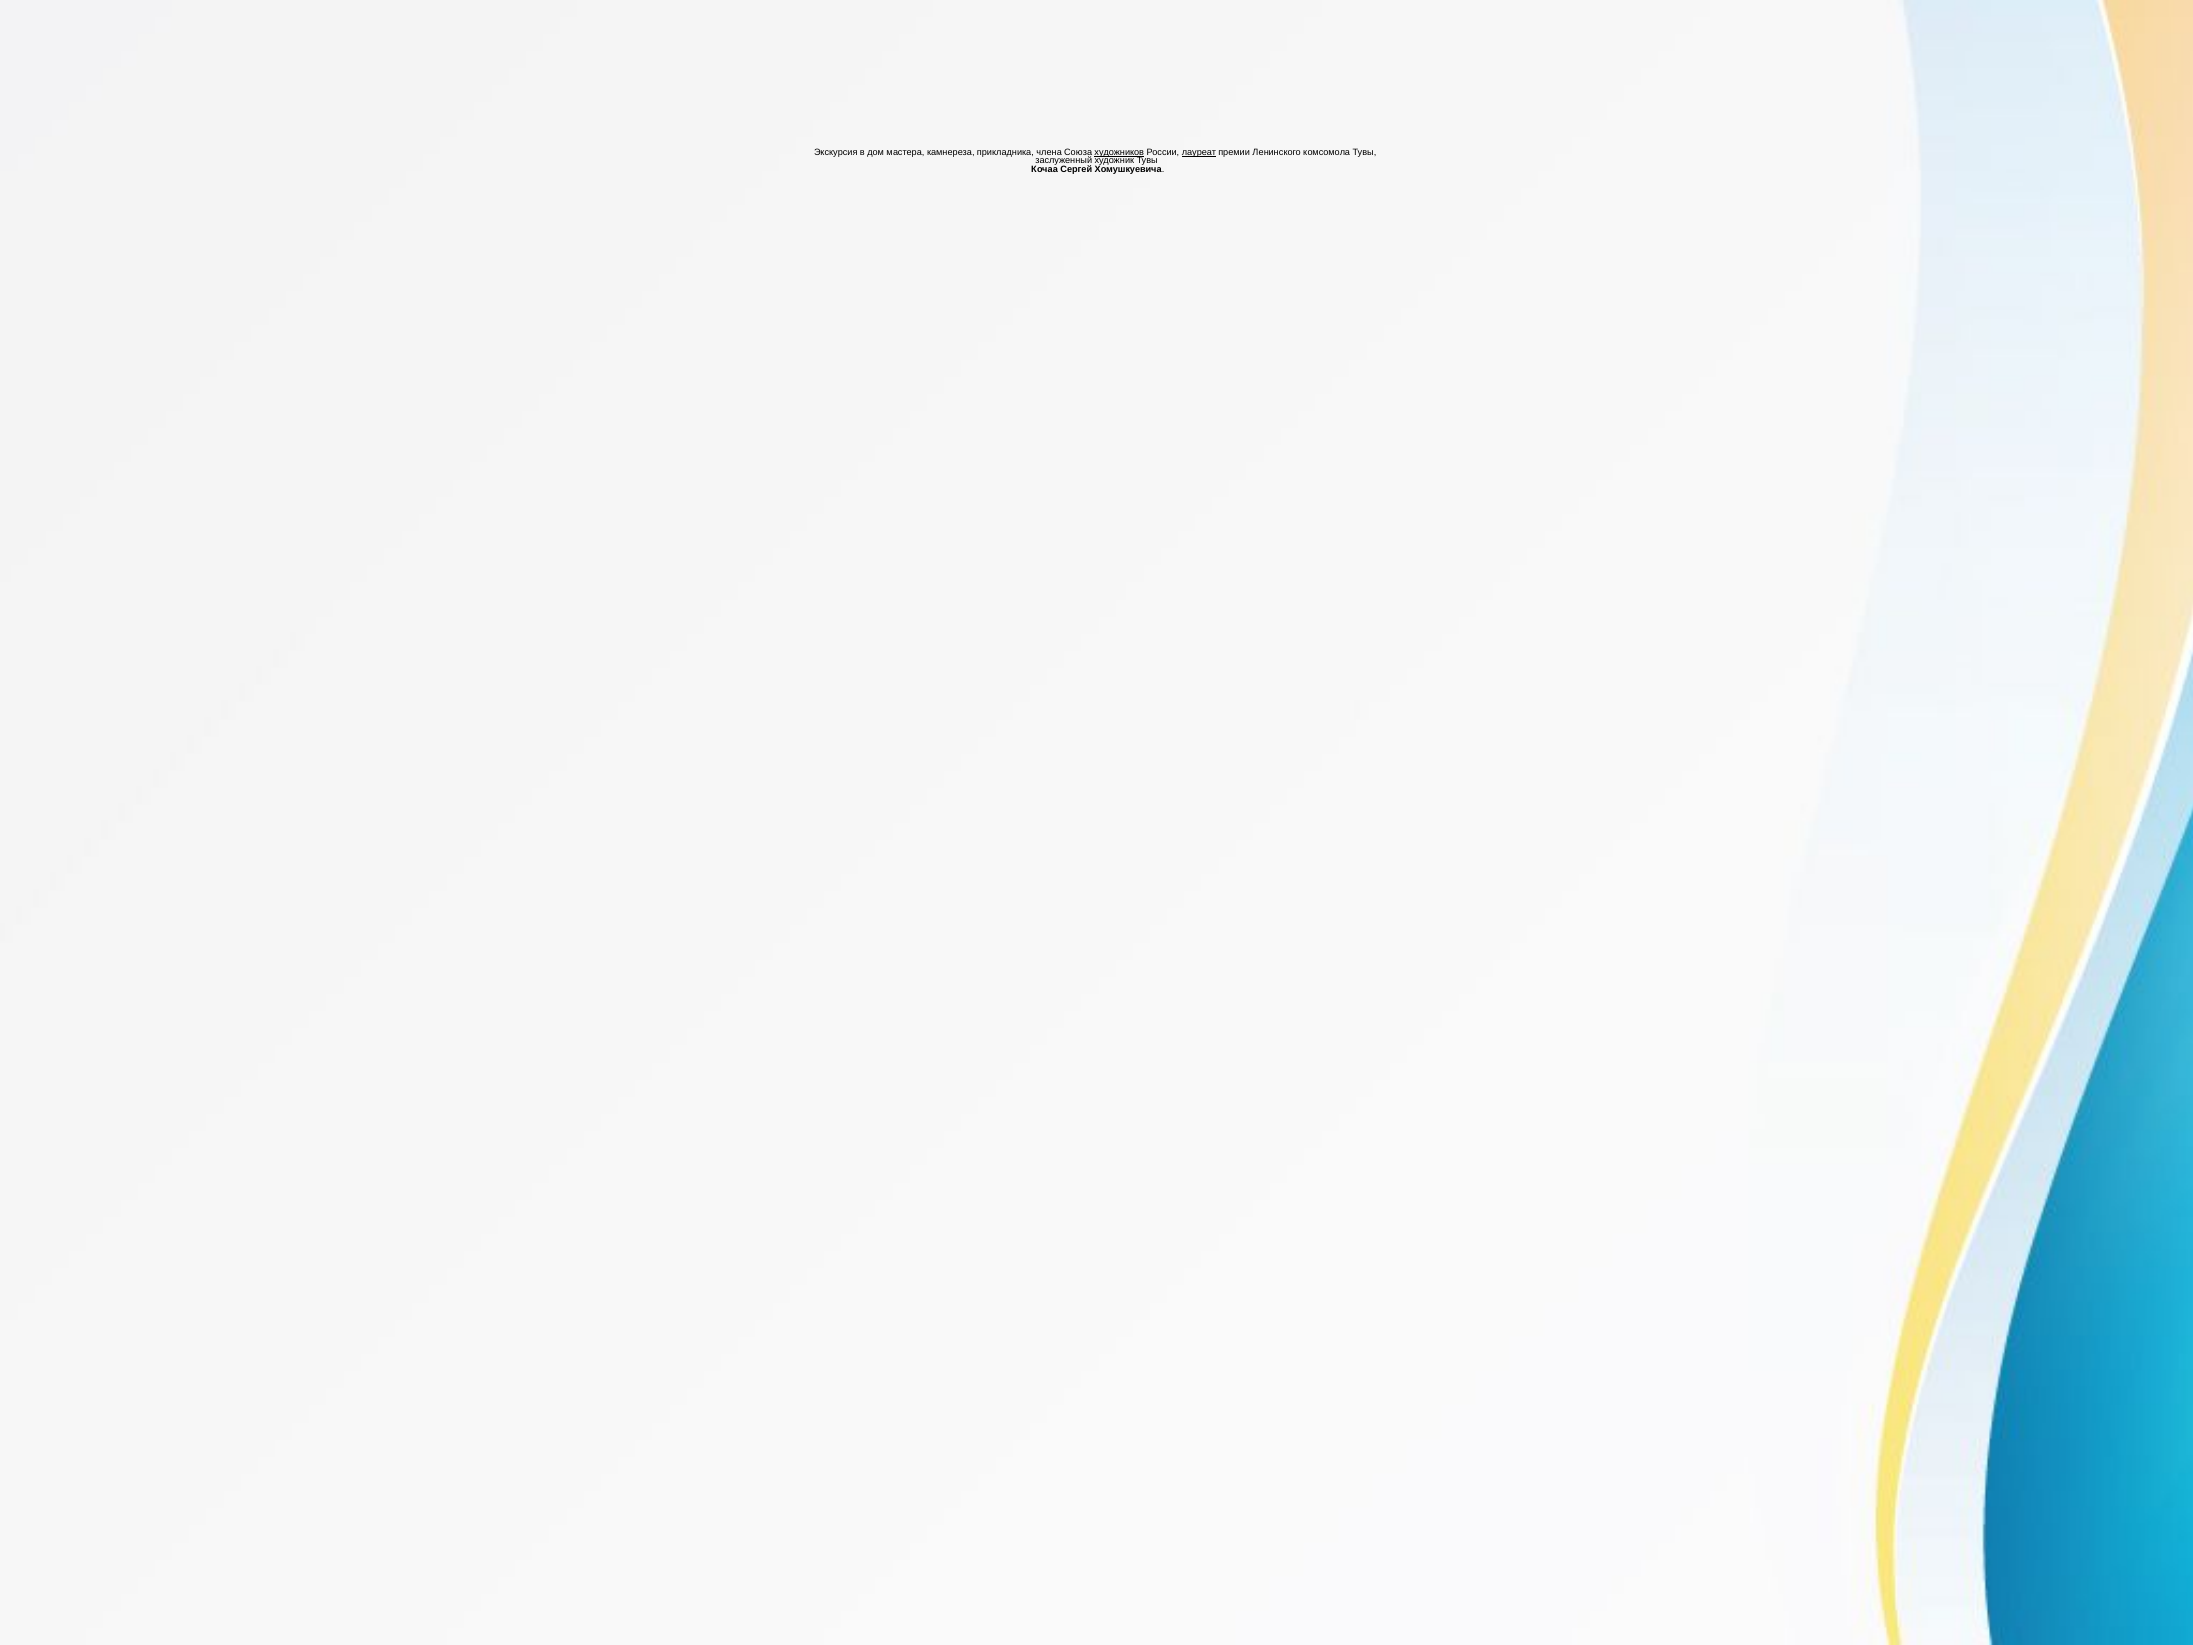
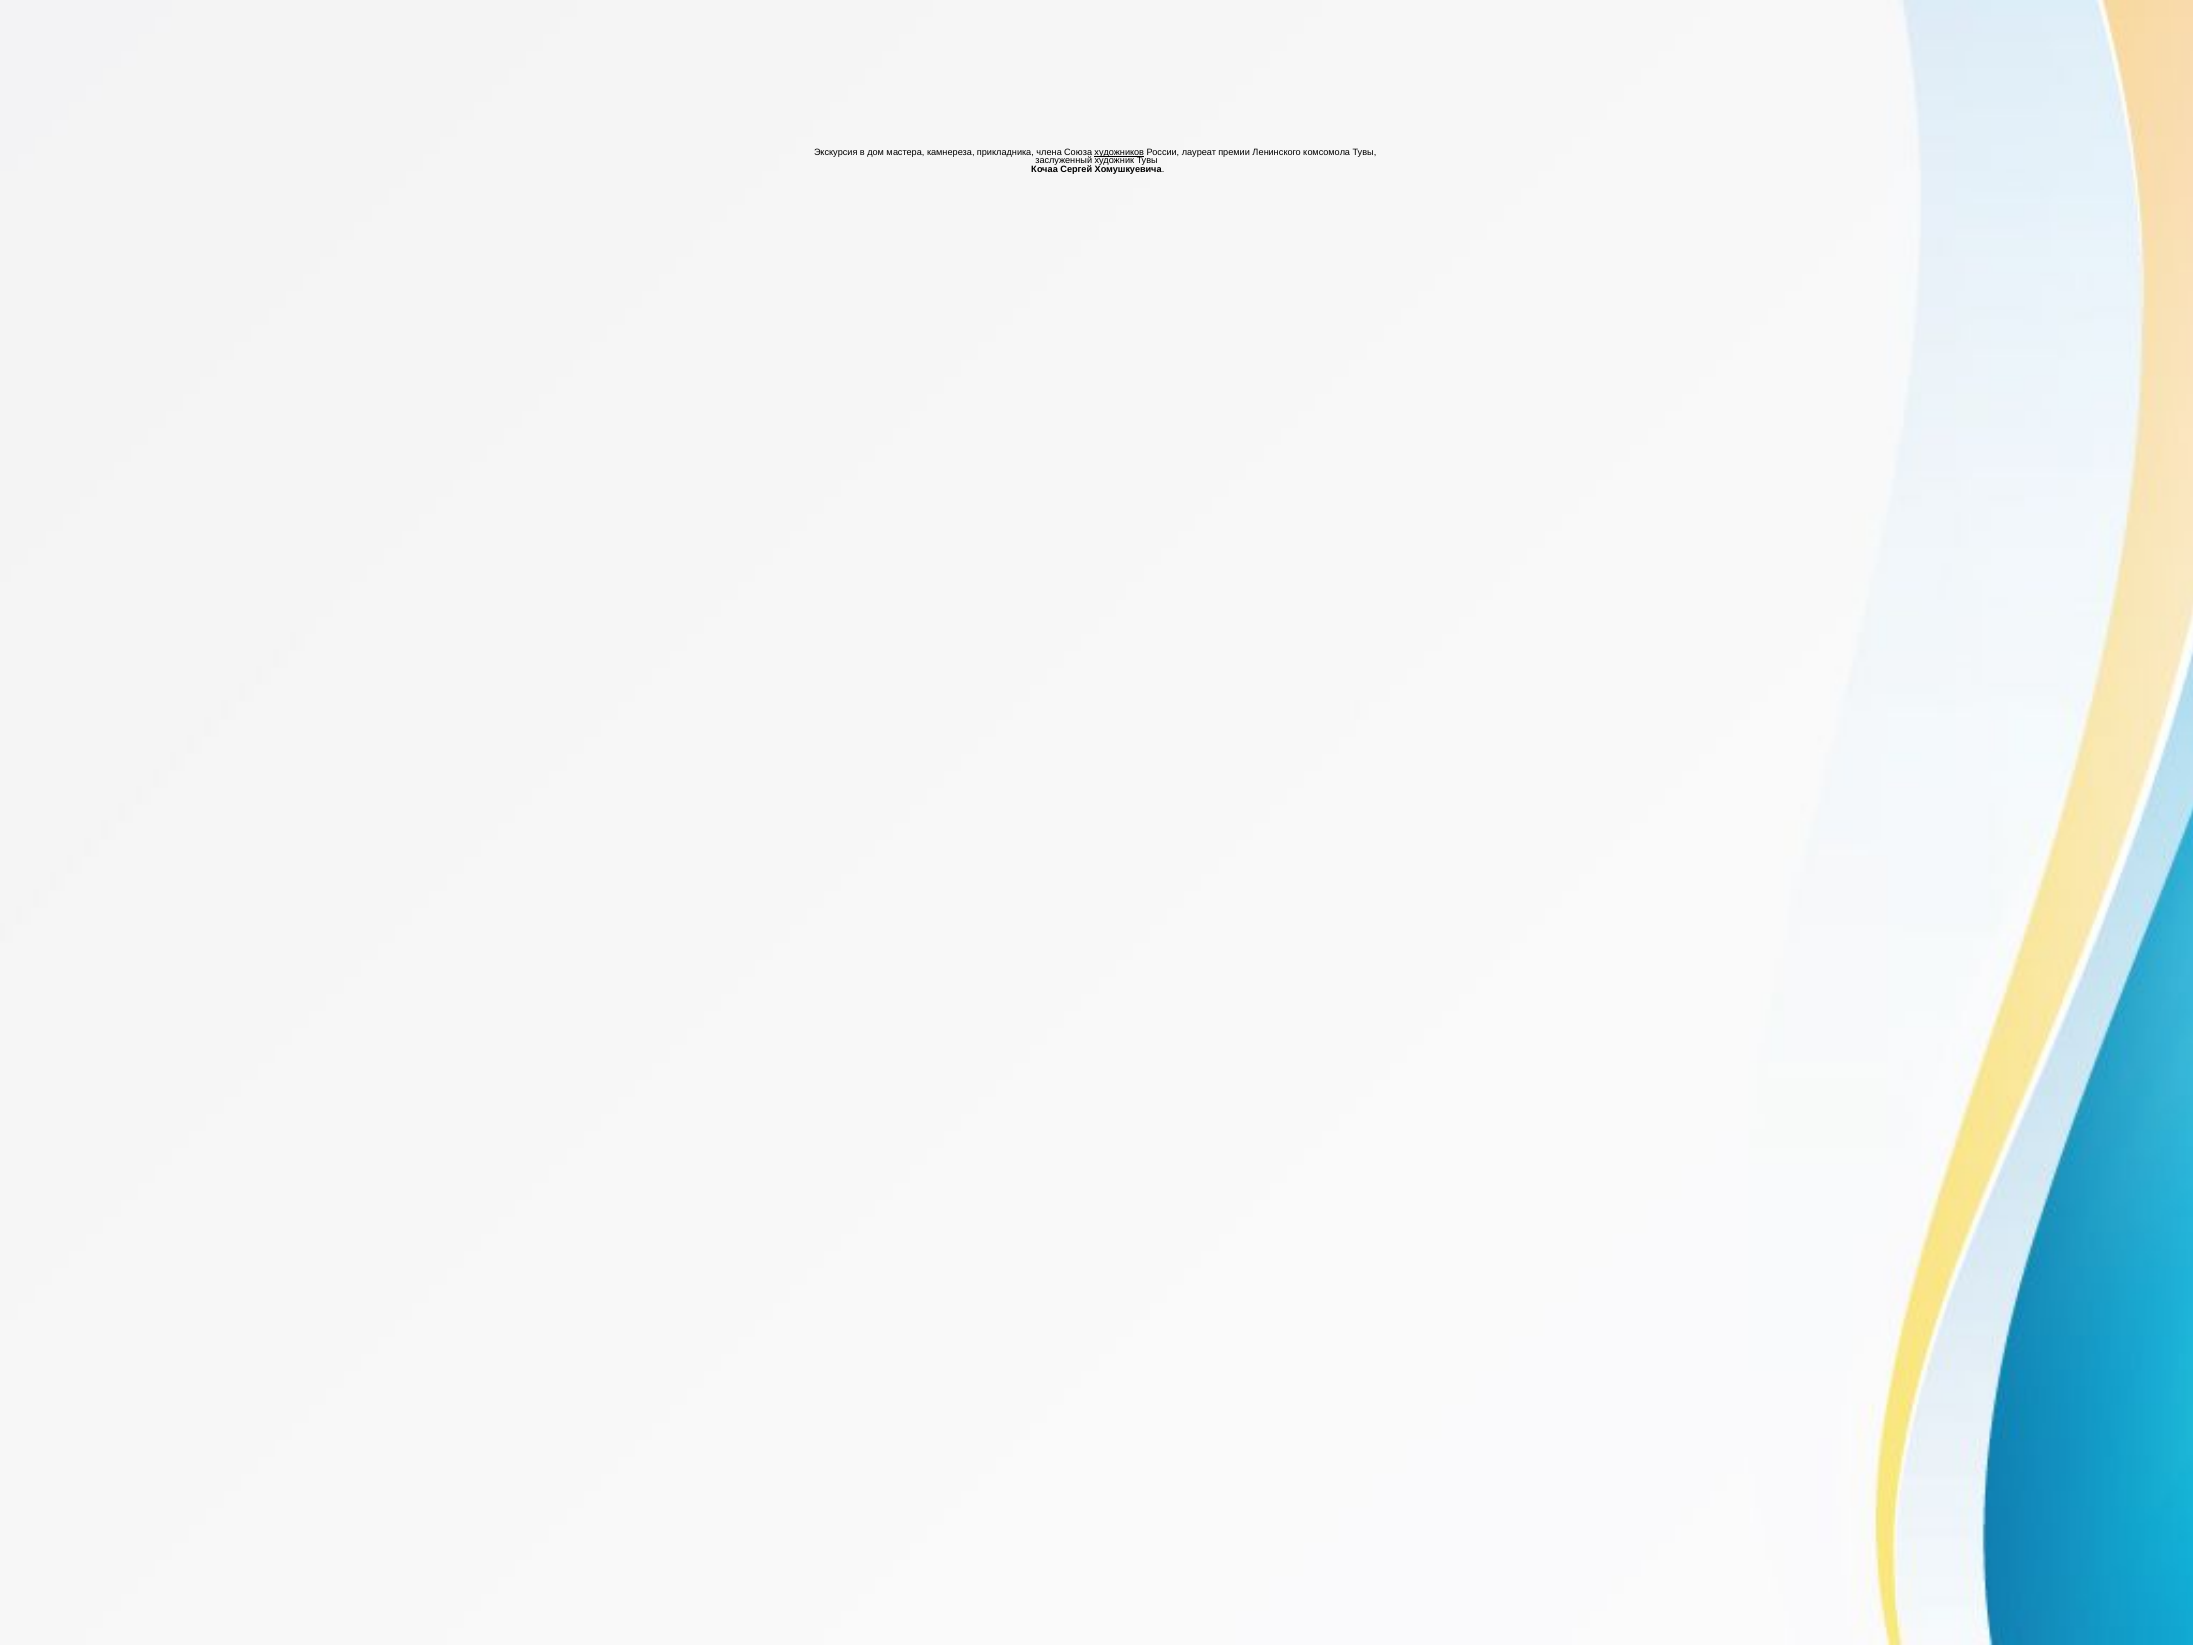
лауреат underline: present -> none
